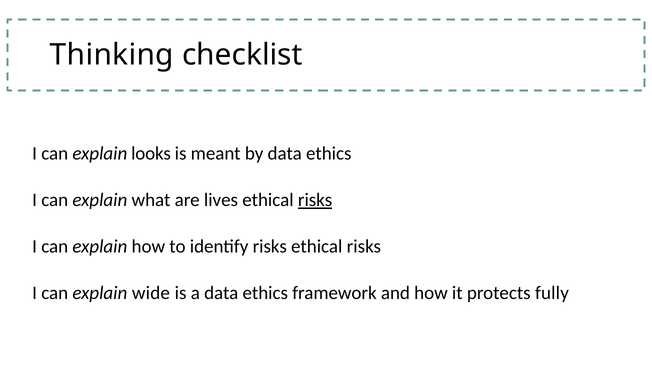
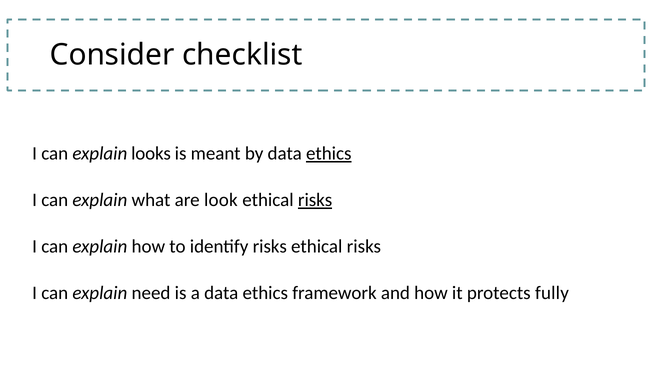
Thinking: Thinking -> Consider
ethics at (329, 153) underline: none -> present
lives: lives -> look
wide: wide -> need
